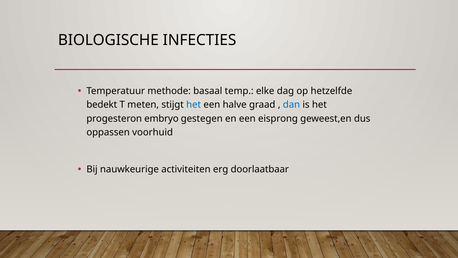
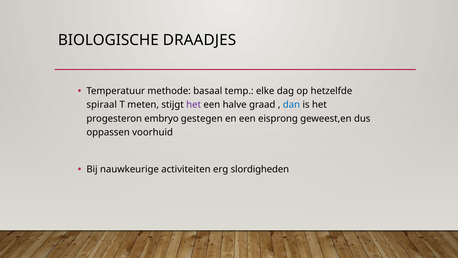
INFECTIES: INFECTIES -> DRAADJES
bedekt: bedekt -> spiraal
het at (194, 105) colour: blue -> purple
doorlaatbaar: doorlaatbaar -> slordigheden
